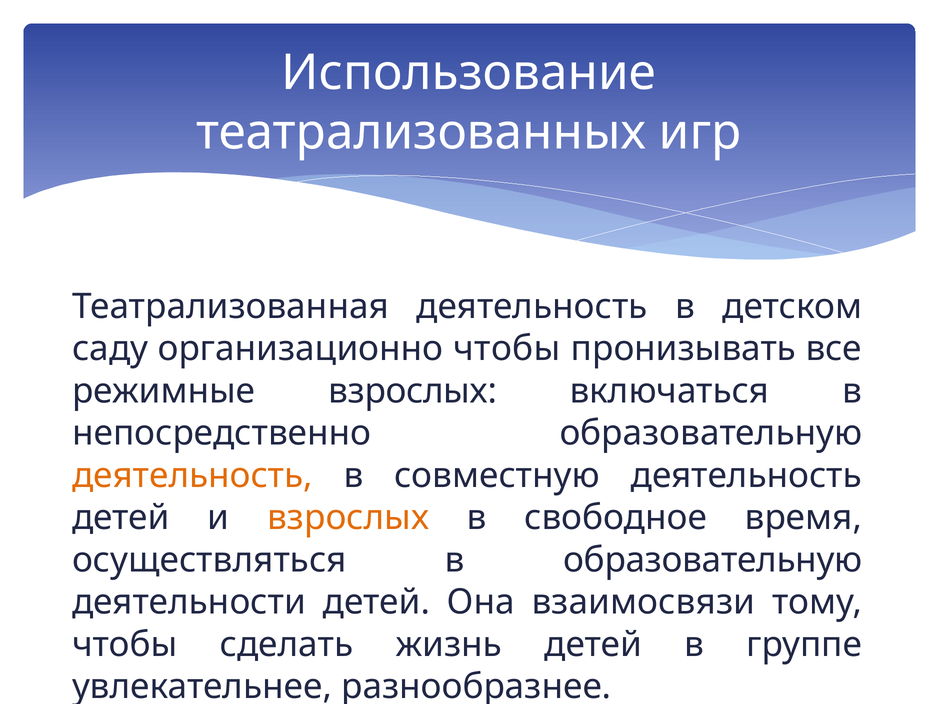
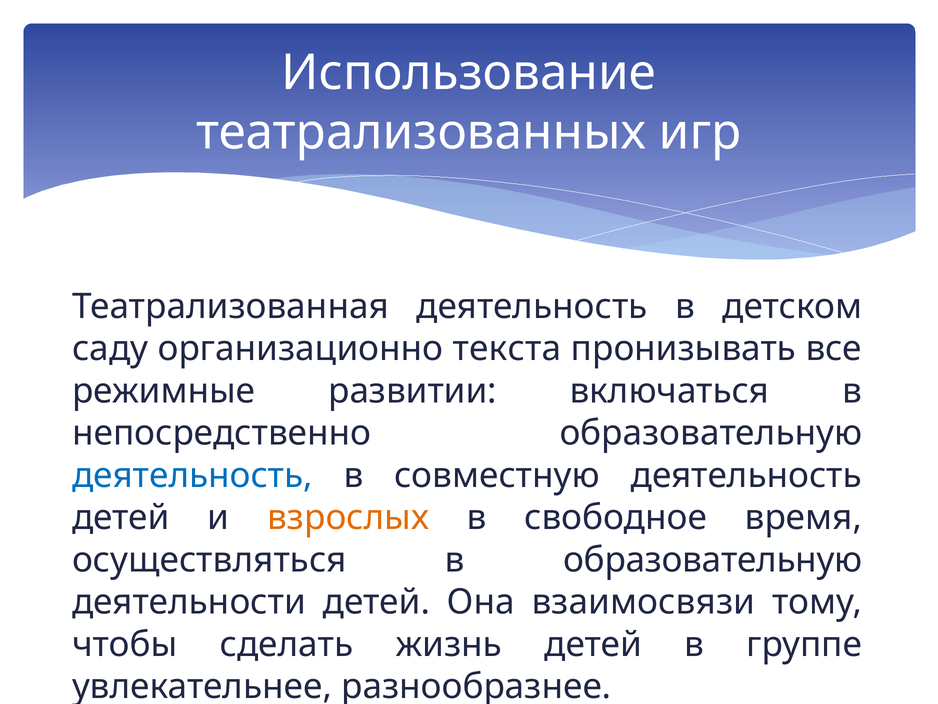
организационно чтобы: чтобы -> текста
режимные взрослых: взрослых -> развитии
деятельность at (192, 475) colour: orange -> blue
